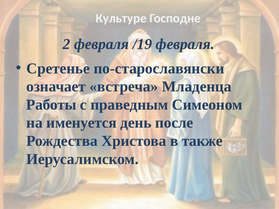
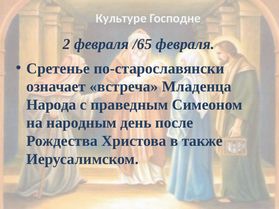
/19: /19 -> /65
Работы: Работы -> Народа
именуется: именуется -> народным
